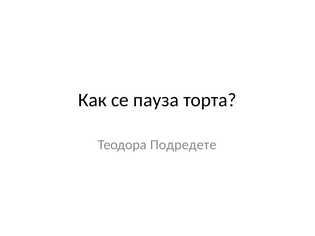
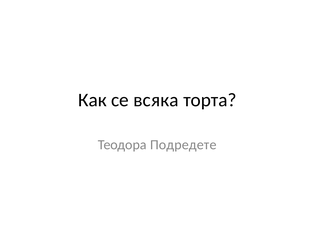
пауза: пауза -> всяка
